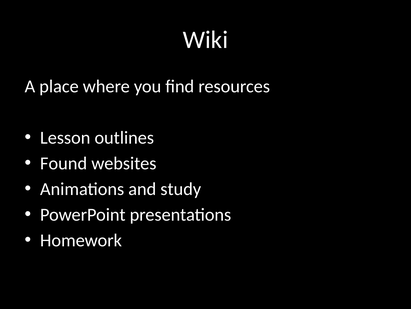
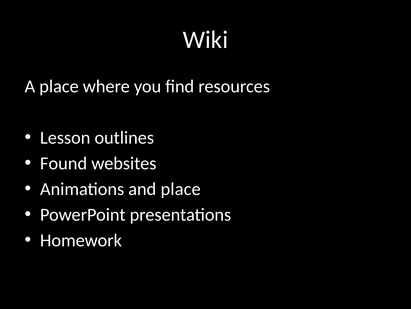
and study: study -> place
